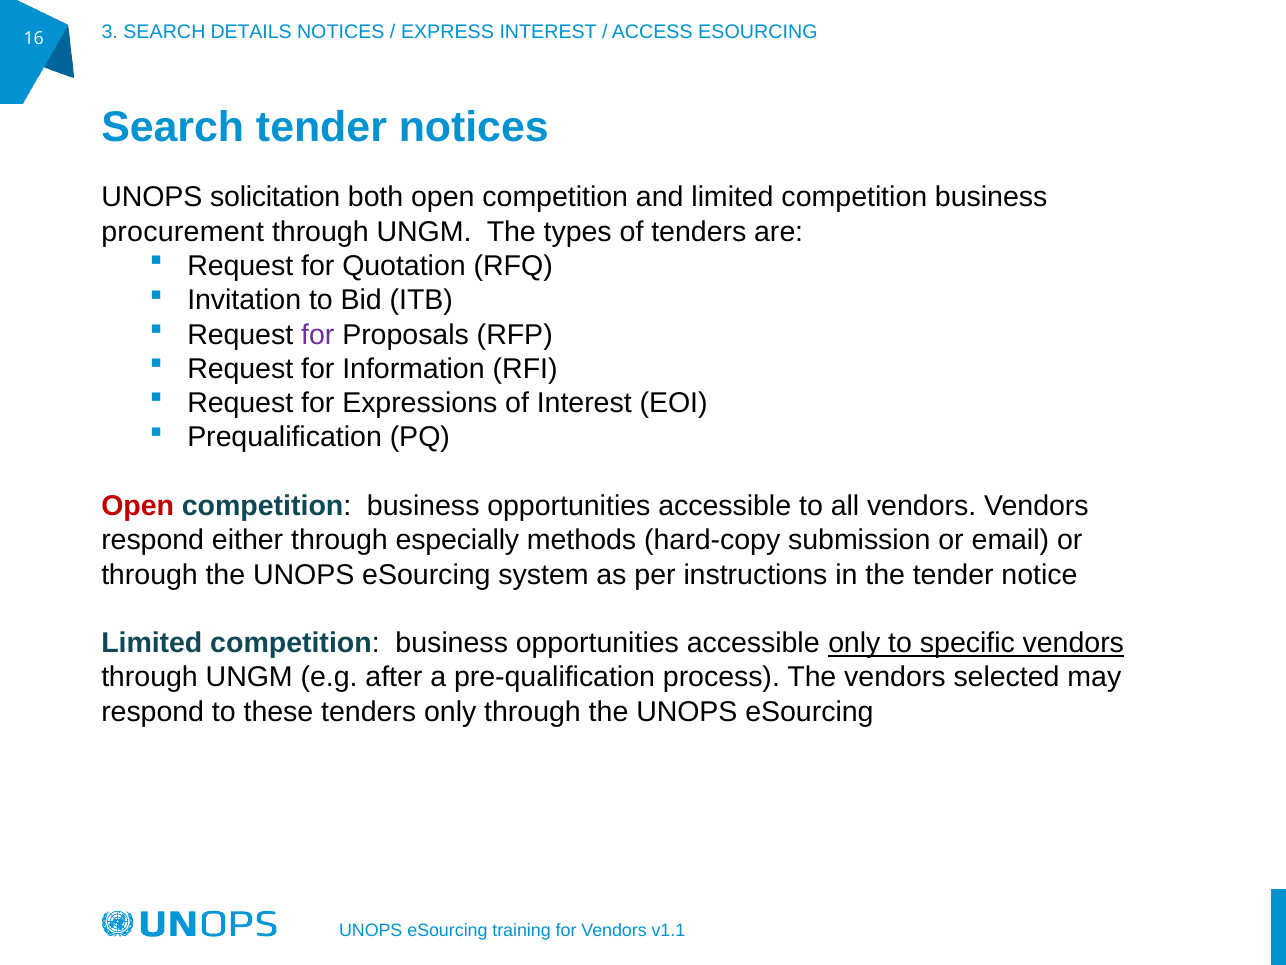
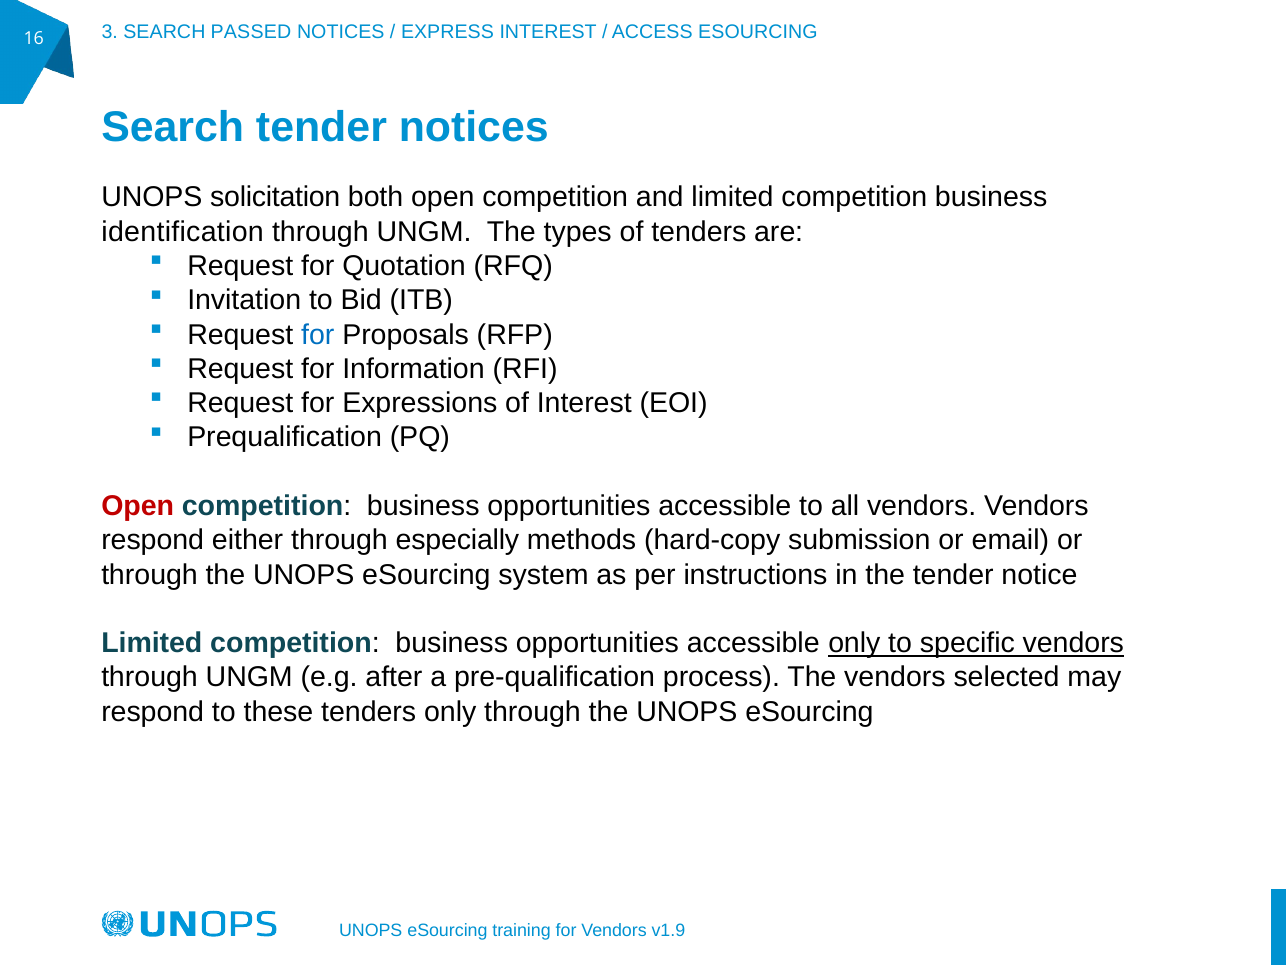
DETAILS: DETAILS -> PASSED
procurement: procurement -> identification
for at (318, 334) colour: purple -> blue
v1.1: v1.1 -> v1.9
